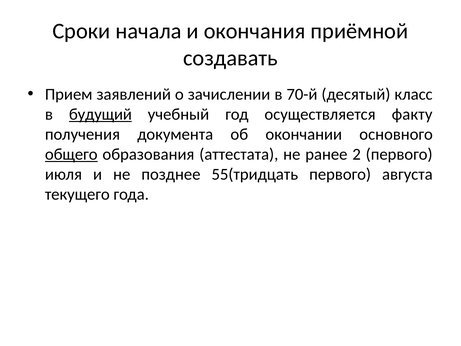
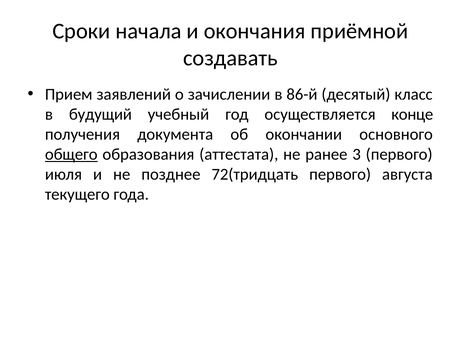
70-й: 70-й -> 86-й
будущий underline: present -> none
факту: факту -> конце
2: 2 -> 3
55(тридцать: 55(тридцать -> 72(тридцать
